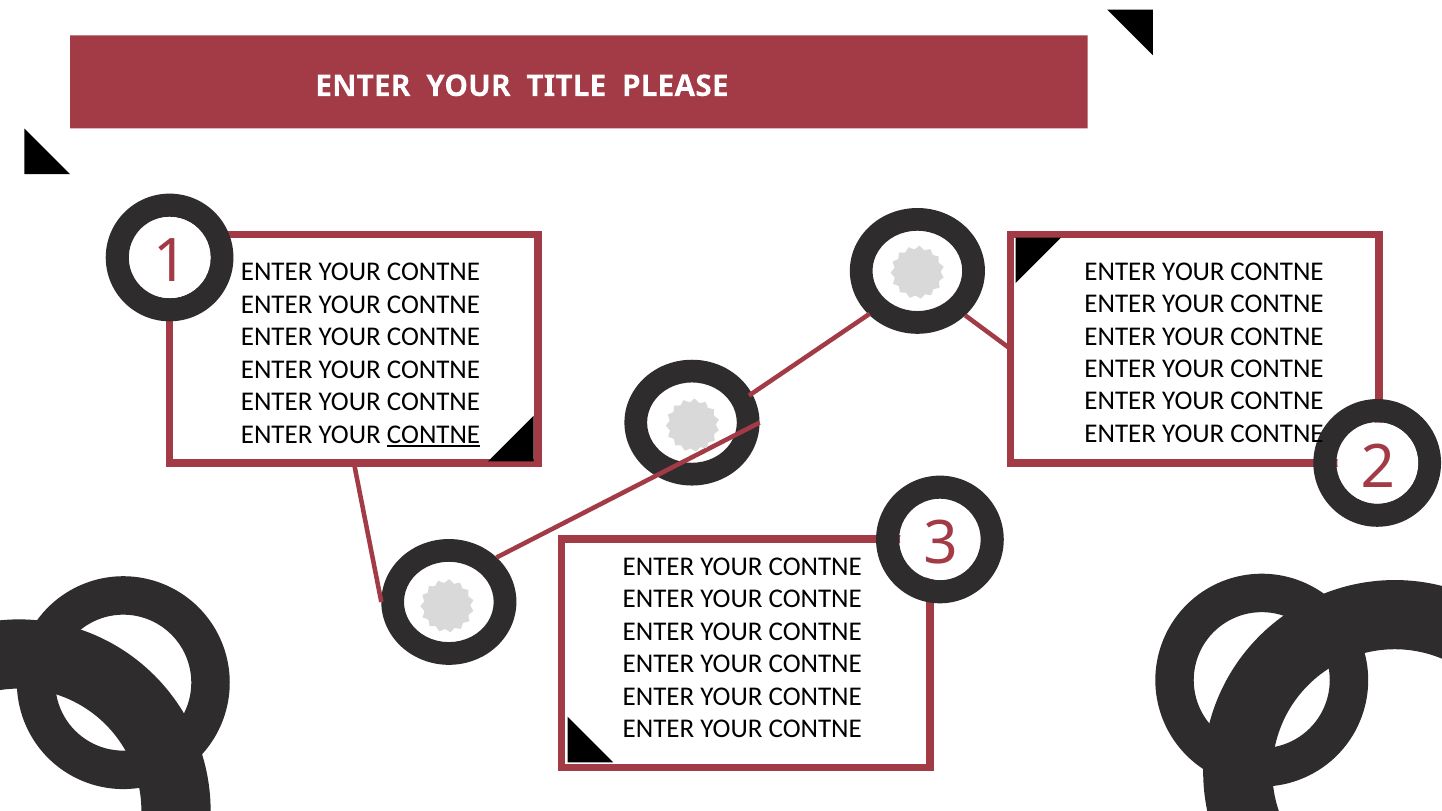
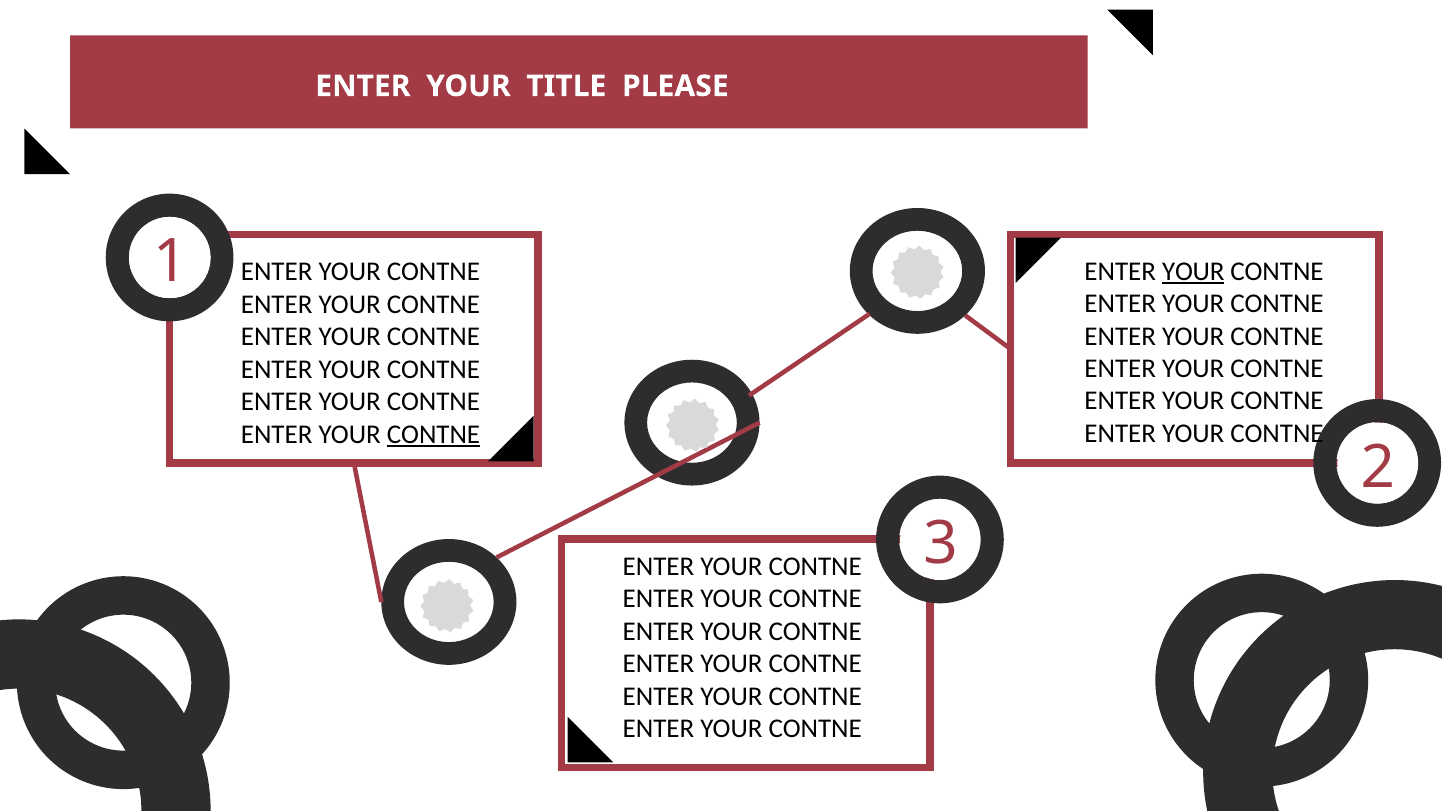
YOUR at (1193, 271) underline: none -> present
